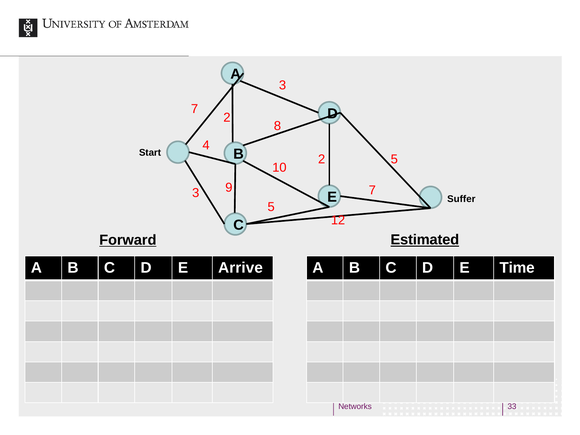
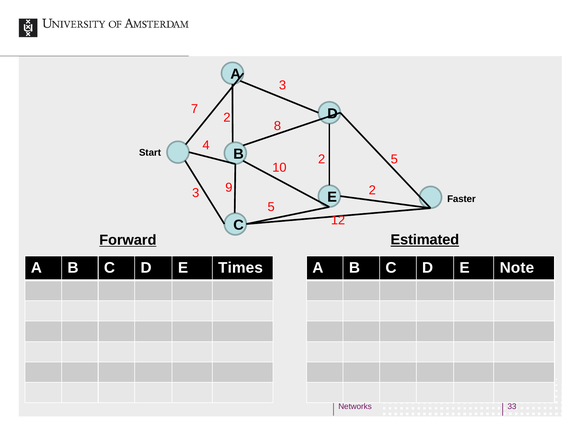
9 7: 7 -> 2
Suffer: Suffer -> Faster
Arrive: Arrive -> Times
Time: Time -> Note
